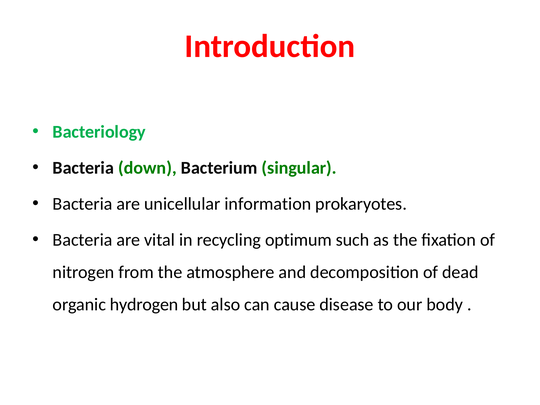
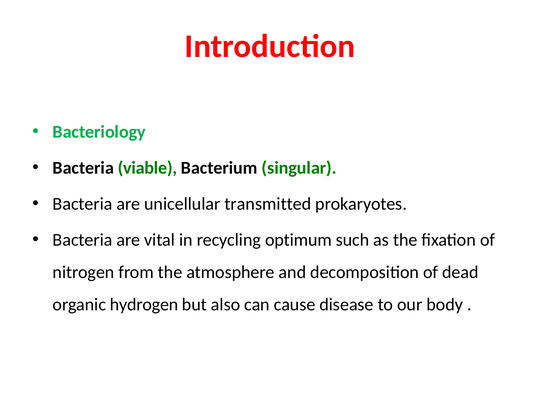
down: down -> viable
information: information -> transmitted
